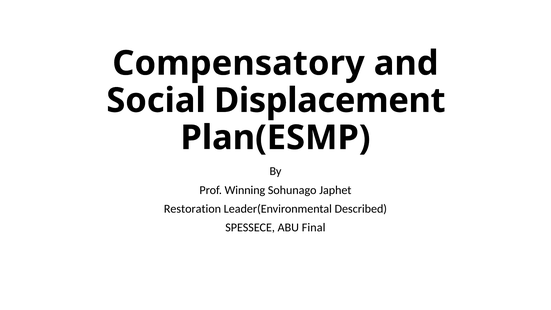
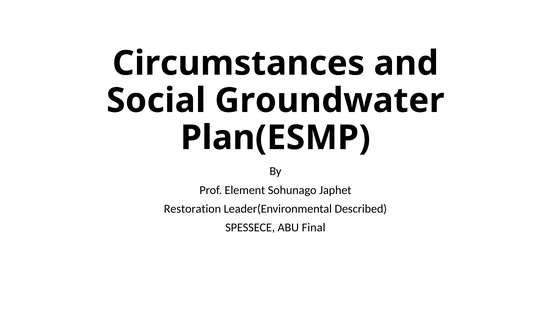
Compensatory: Compensatory -> Circumstances
Displacement: Displacement -> Groundwater
Winning: Winning -> Element
